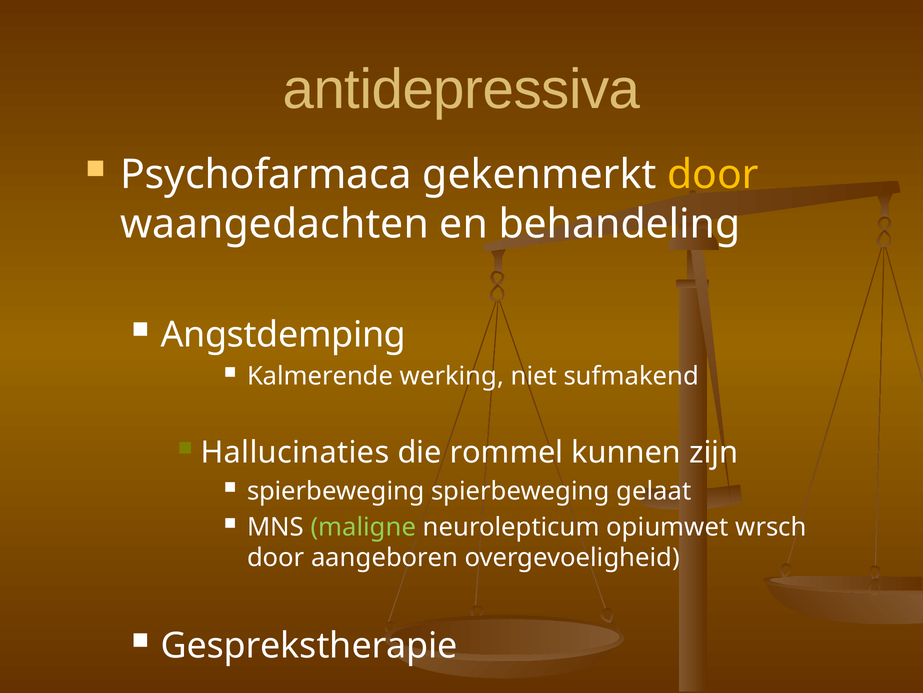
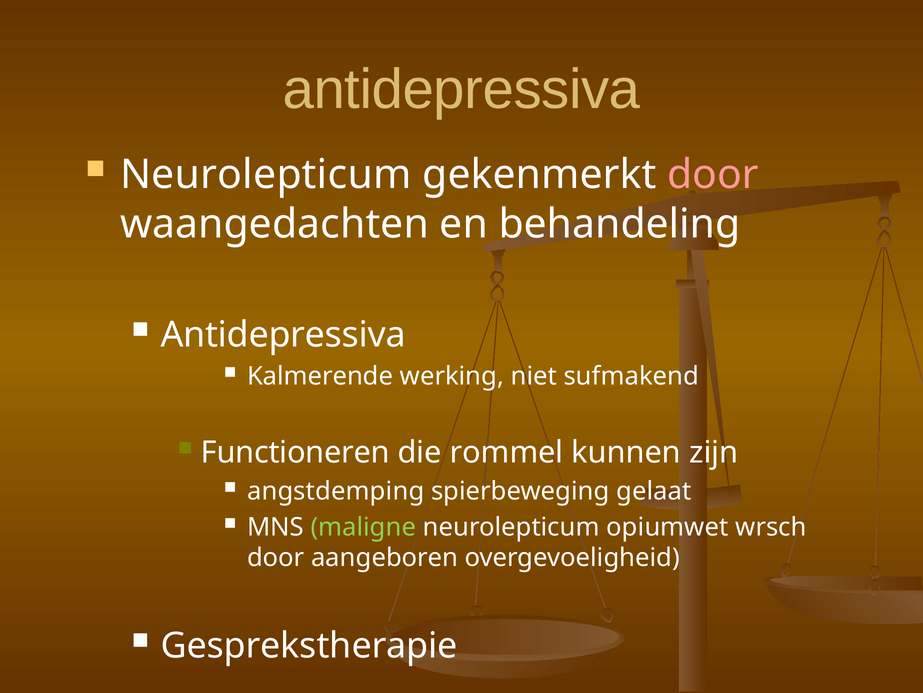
Psychofarmaca at (266, 175): Psychofarmaca -> Neurolepticum
door at (713, 175) colour: yellow -> pink
Angstdemping at (283, 334): Angstdemping -> Antidepressiva
Hallucinaties: Hallucinaties -> Functioneren
spierbeweging at (336, 491): spierbeweging -> angstdemping
